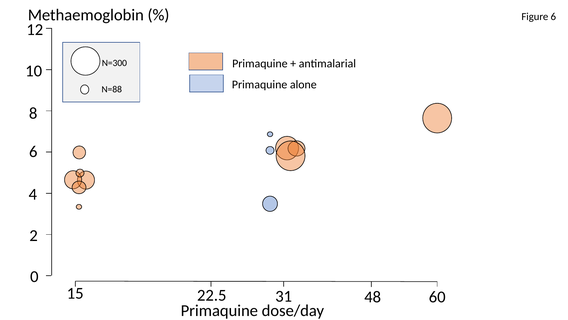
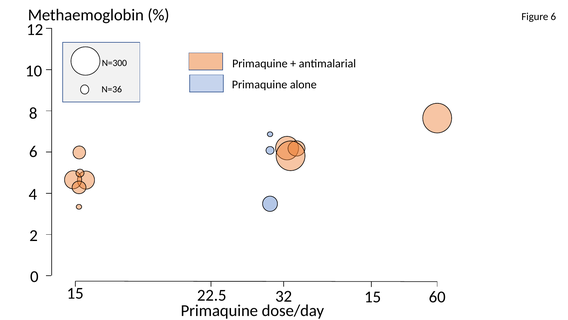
N=88: N=88 -> N=36
31: 31 -> 32
22.5 48: 48 -> 15
